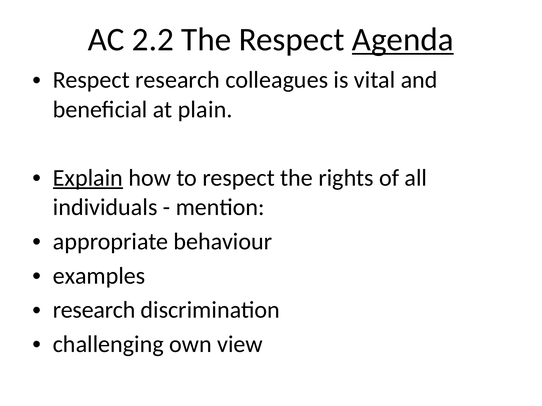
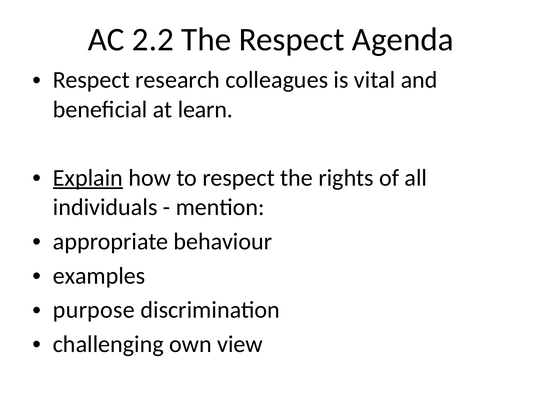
Agenda underline: present -> none
plain: plain -> learn
research at (94, 310): research -> purpose
